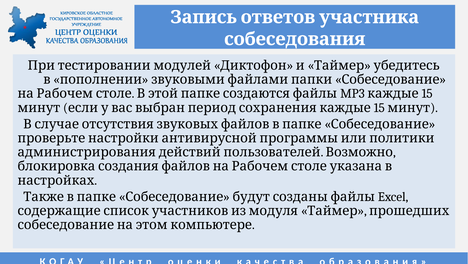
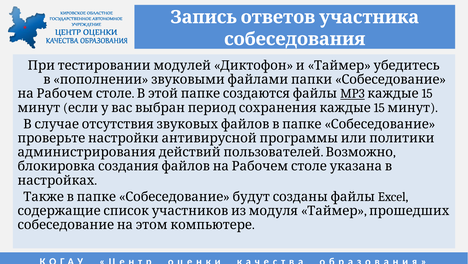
MP3 underline: none -> present
